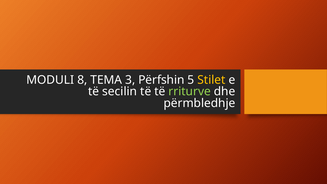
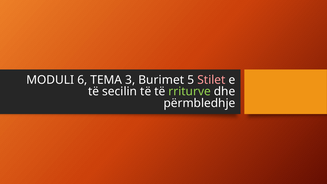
8: 8 -> 6
Përfshin: Përfshin -> Burimet
Stilet colour: yellow -> pink
